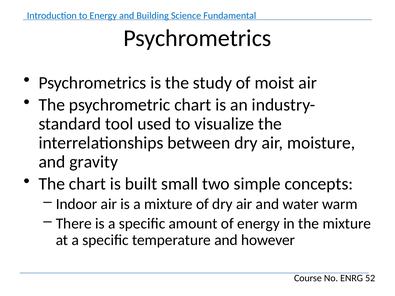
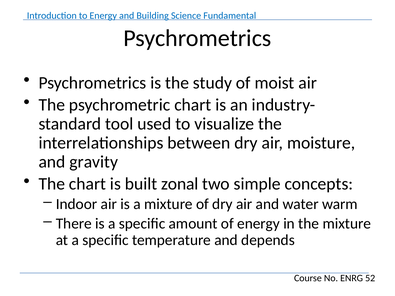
small: small -> zonal
however: however -> depends
